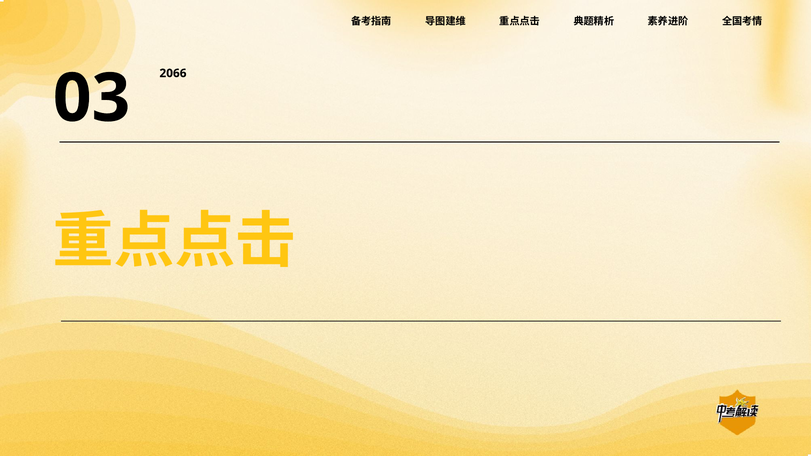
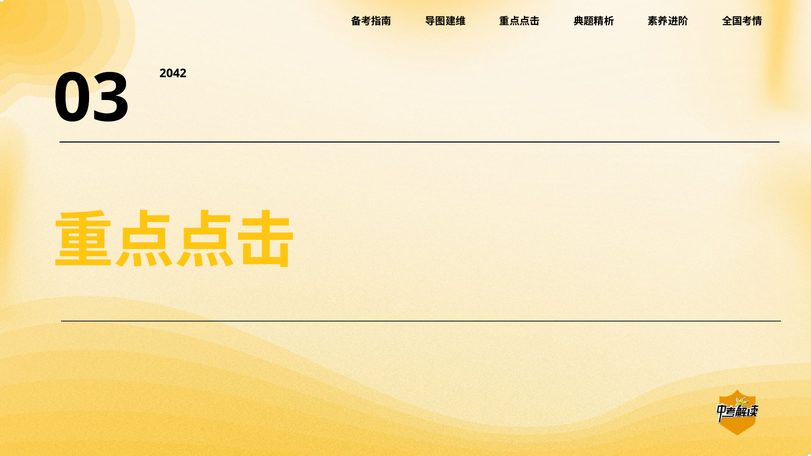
2066: 2066 -> 2042
